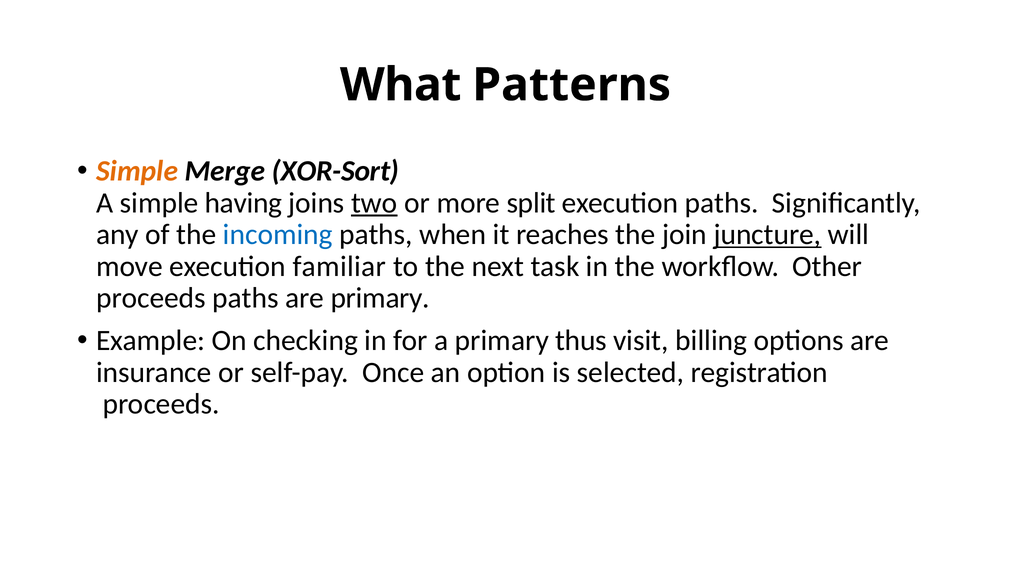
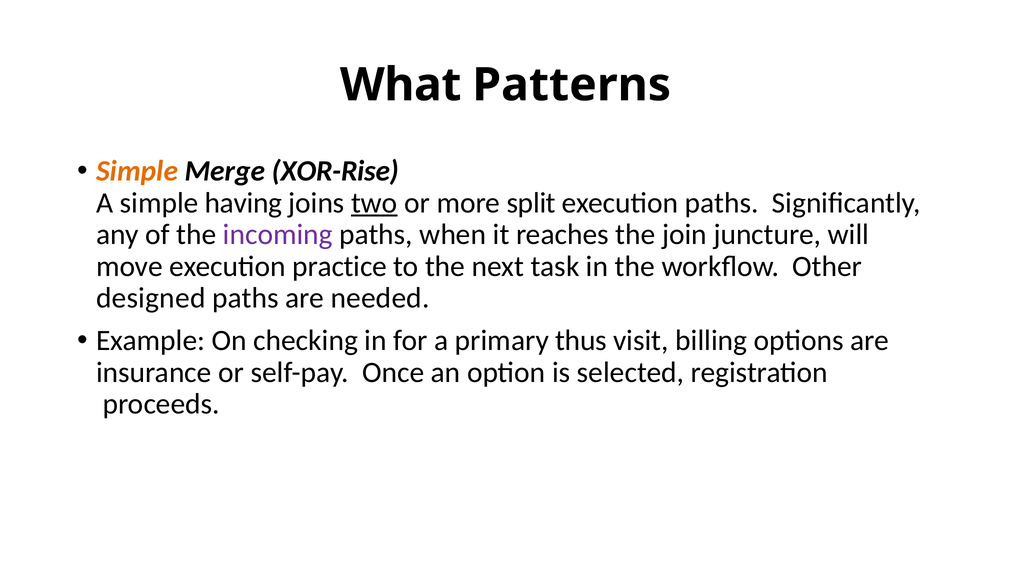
XOR-Sort: XOR-Sort -> XOR-Rise
incoming colour: blue -> purple
juncture underline: present -> none
familiar: familiar -> practice
proceeds at (151, 298): proceeds -> designed
are primary: primary -> needed
